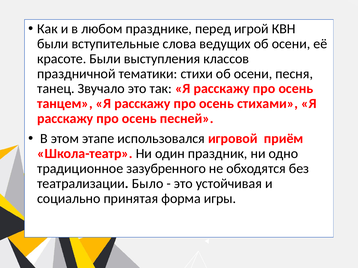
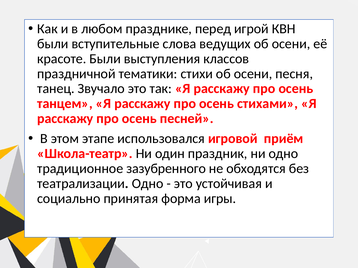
театрализации Было: Было -> Одно
